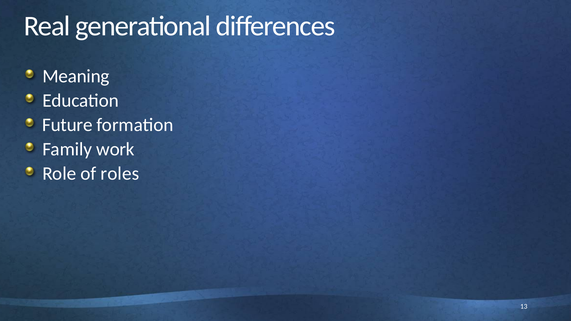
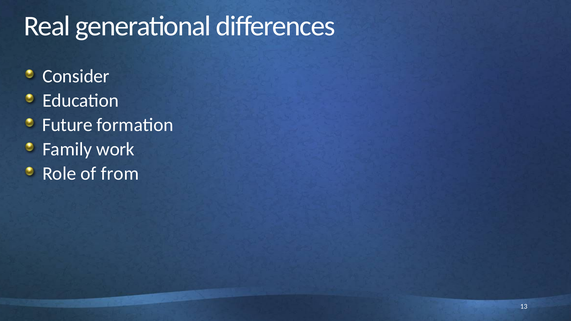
Meaning: Meaning -> Consider
roles: roles -> from
